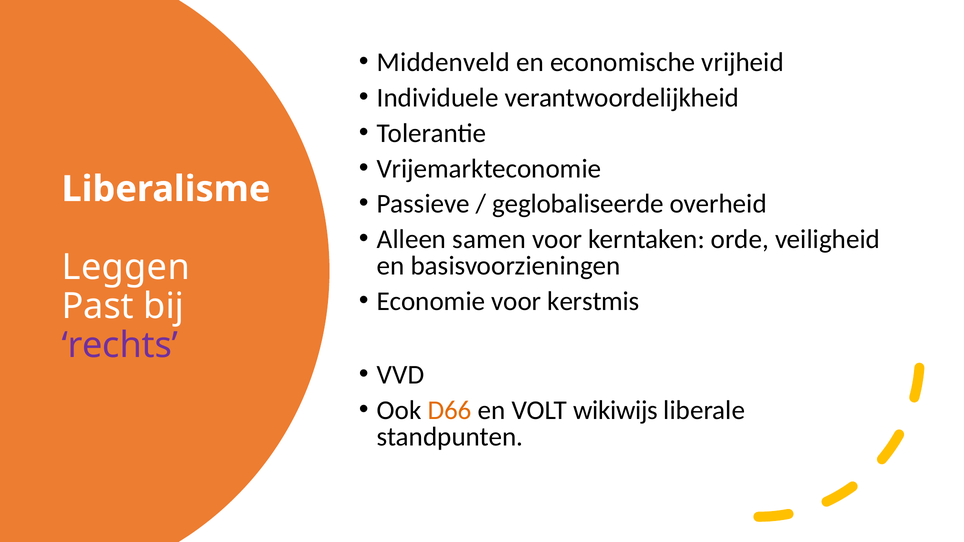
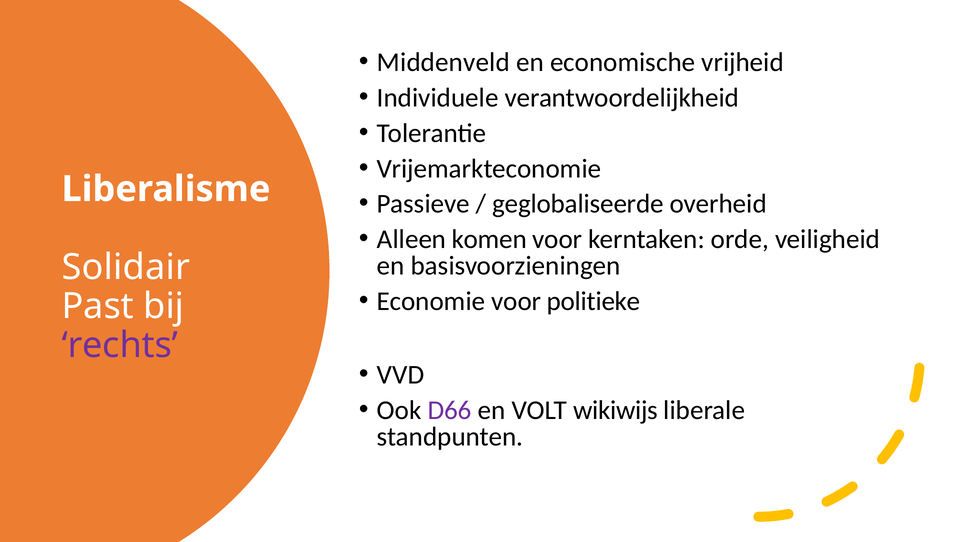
samen: samen -> komen
Leggen: Leggen -> Solidair
kerstmis: kerstmis -> politieke
D66 colour: orange -> purple
